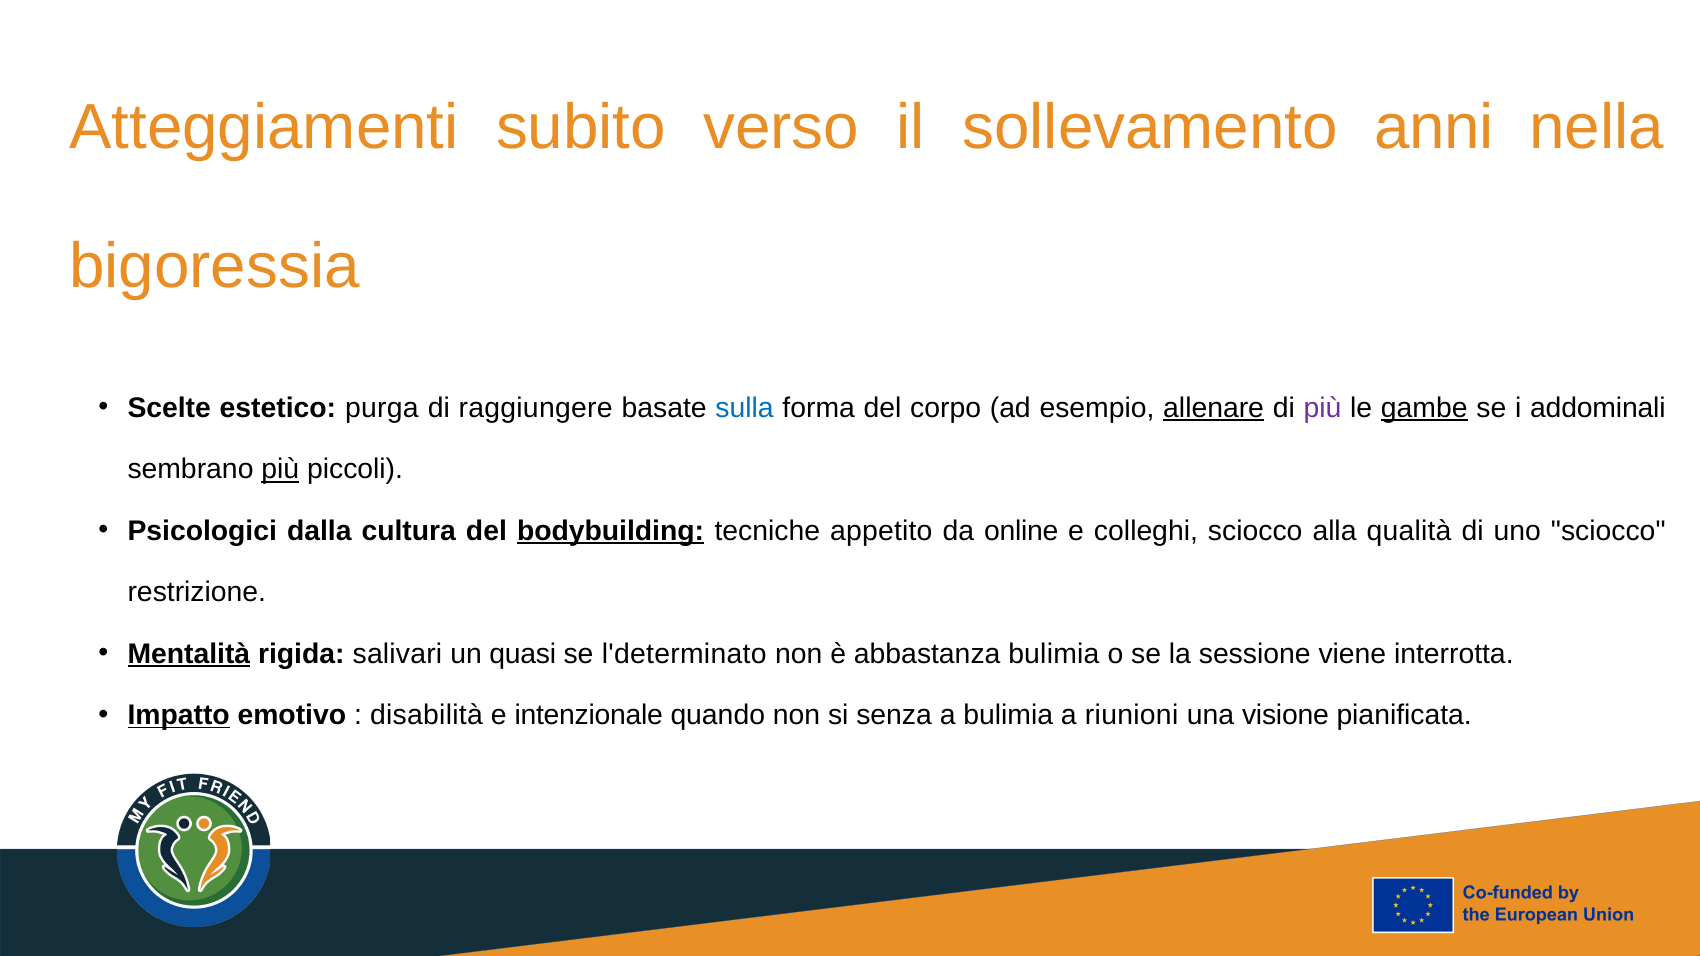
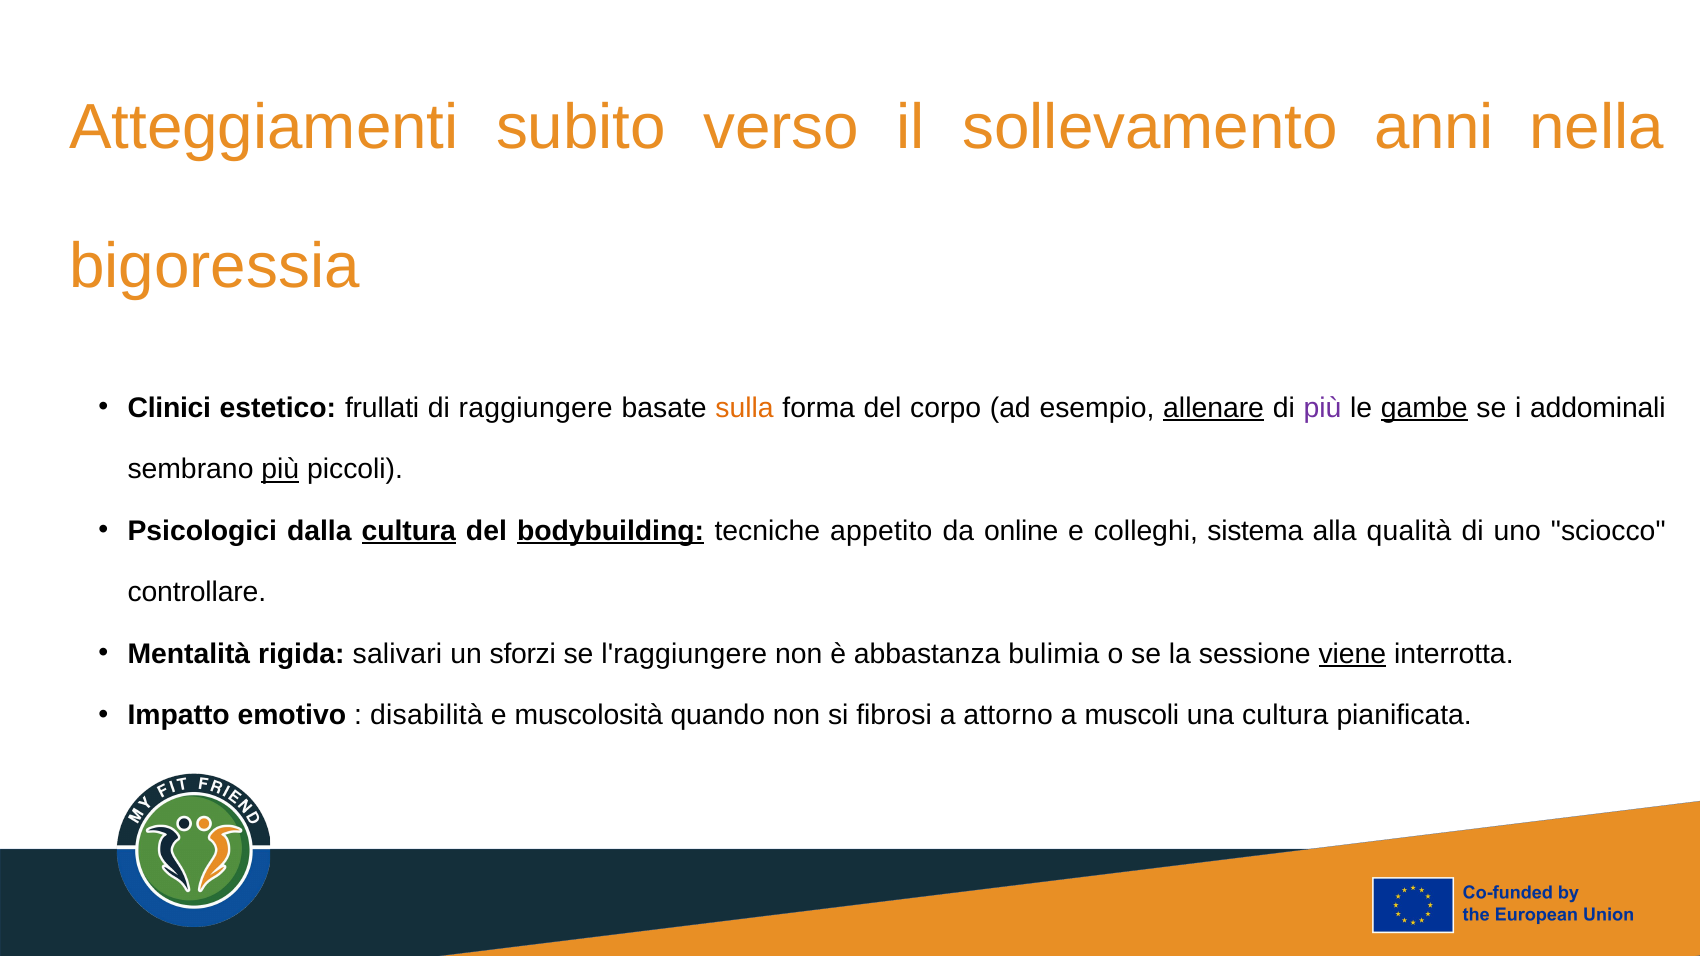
Scelte: Scelte -> Clinici
purga: purga -> frullati
sulla colour: blue -> orange
cultura at (409, 531) underline: none -> present
colleghi sciocco: sciocco -> sistema
restrizione: restrizione -> controllare
Mentalità underline: present -> none
quasi: quasi -> sforzi
l'determinato: l'determinato -> l'raggiungere
viene underline: none -> present
Impatto underline: present -> none
intenzionale: intenzionale -> muscolosità
senza: senza -> fibrosi
a bulimia: bulimia -> attorno
riunioni: riunioni -> muscoli
una visione: visione -> cultura
